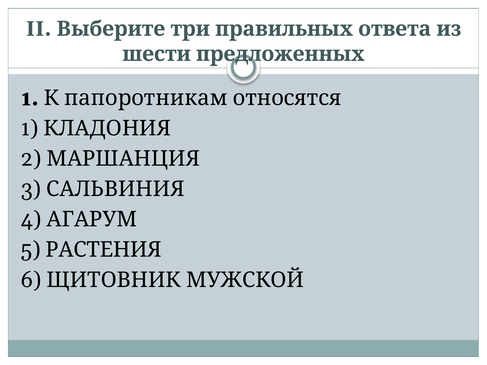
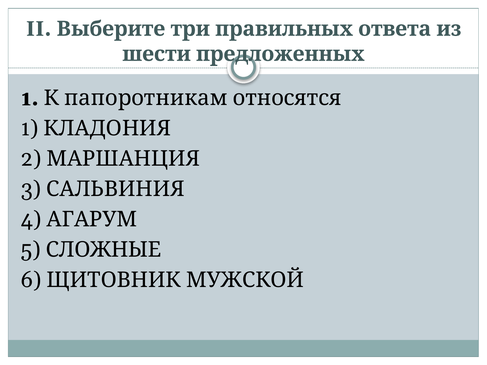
РАСТЕНИЯ: РАСТЕНИЯ -> СЛОЖНЫЕ
